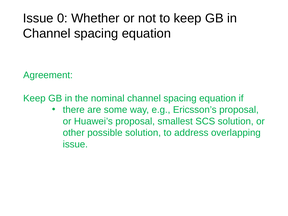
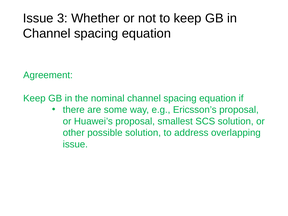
0: 0 -> 3
